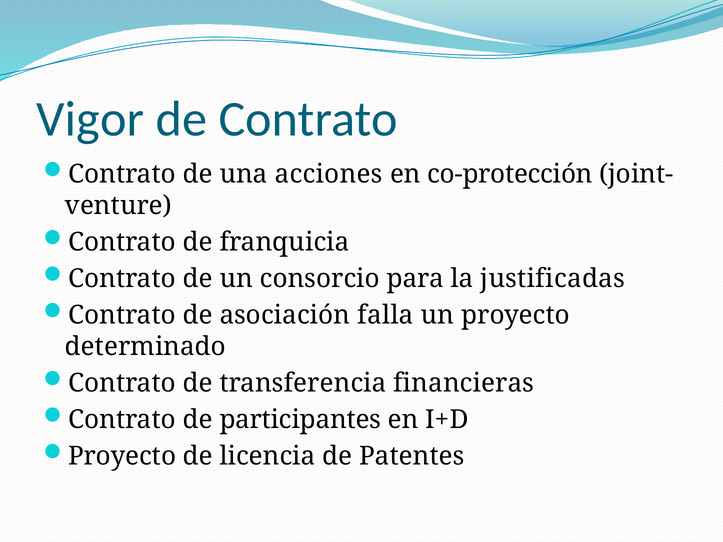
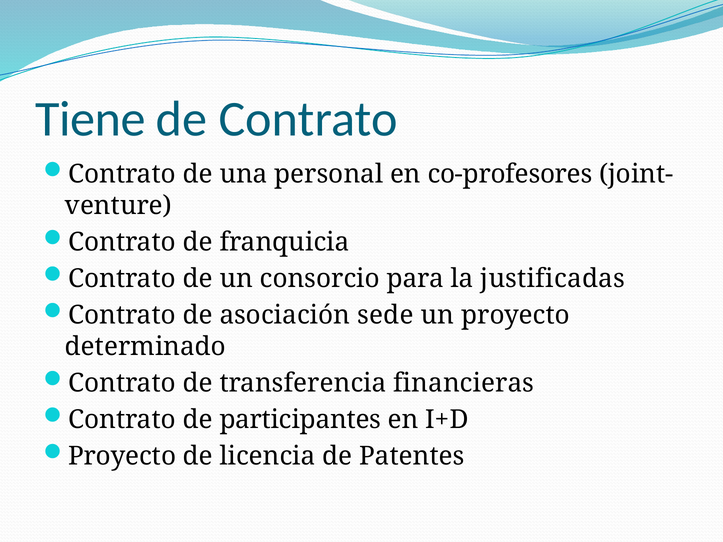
Vigor: Vigor -> Tiene
acciones: acciones -> personal
co-protección: co-protección -> co-profesores
falla: falla -> sede
